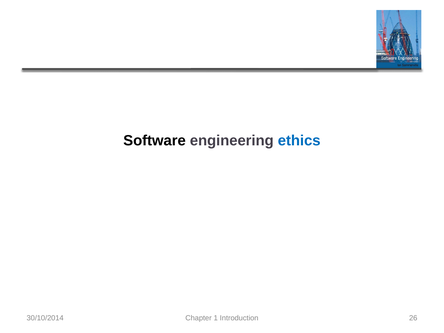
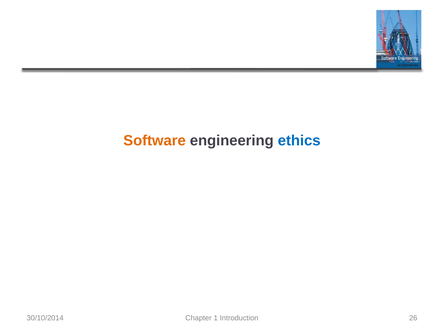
Software colour: black -> orange
